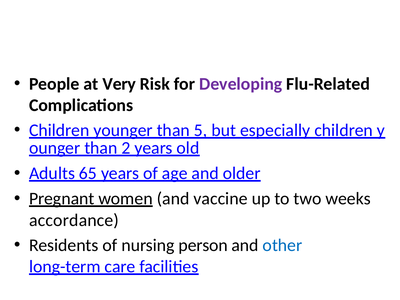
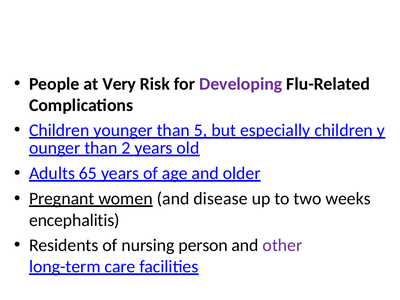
vaccine: vaccine -> disease
accordance: accordance -> encephalitis
other colour: blue -> purple
